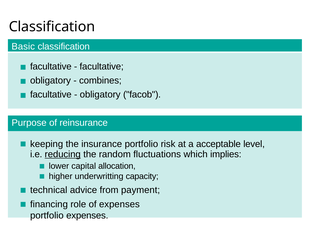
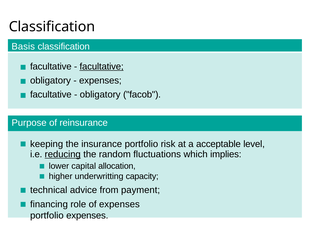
Basic: Basic -> Basis
facultative at (102, 67) underline: none -> present
combines at (100, 81): combines -> expenses
